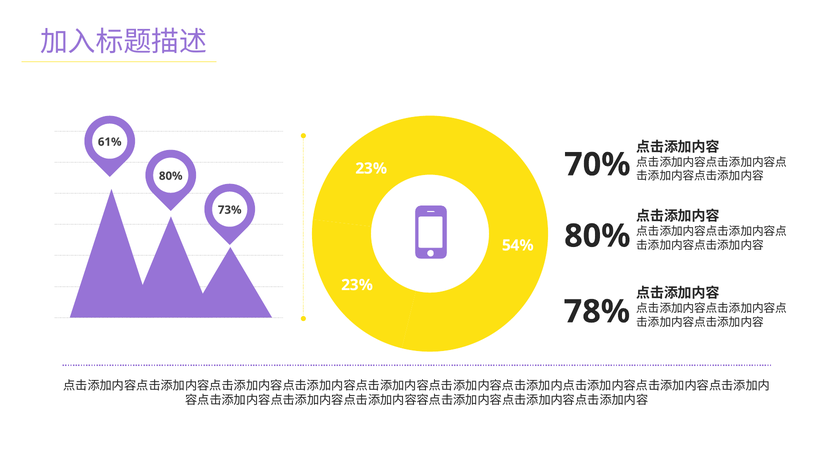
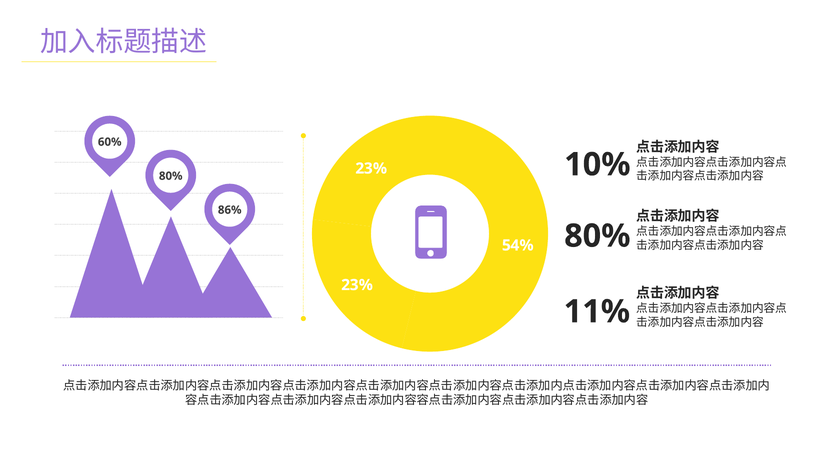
61%: 61% -> 60%
70%: 70% -> 10%
73%: 73% -> 86%
78%: 78% -> 11%
